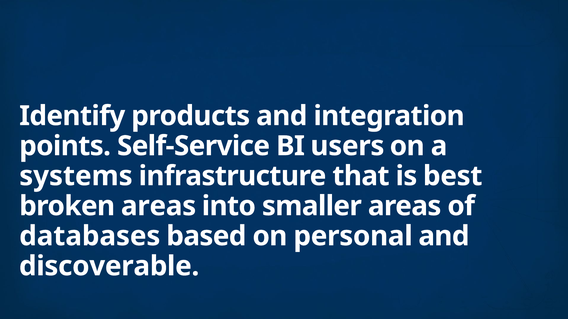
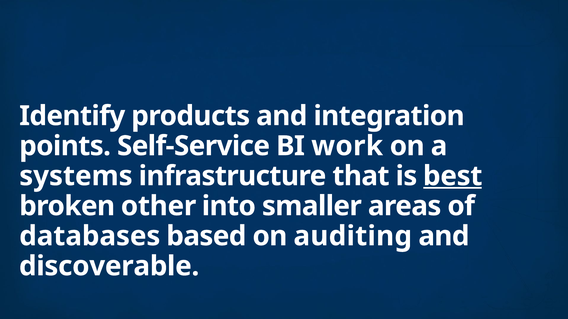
users: users -> work
best underline: none -> present
broken areas: areas -> other
personal: personal -> auditing
